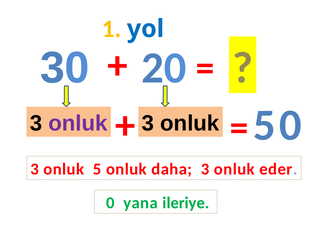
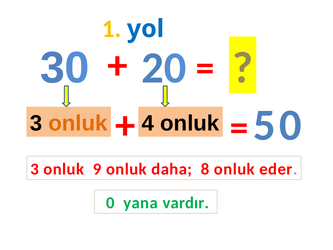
onluk at (78, 123) colour: purple -> orange
3 at (148, 123): 3 -> 4
onluk 5: 5 -> 9
daha 3: 3 -> 8
ileriye: ileriye -> vardır
